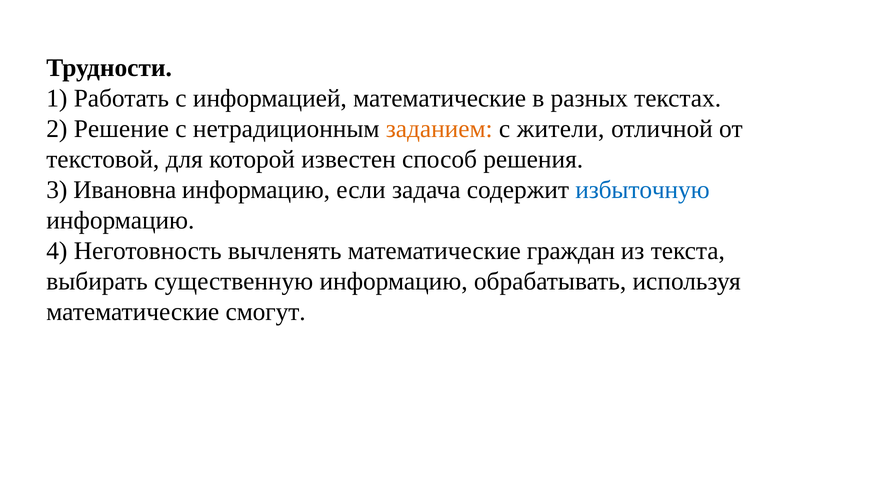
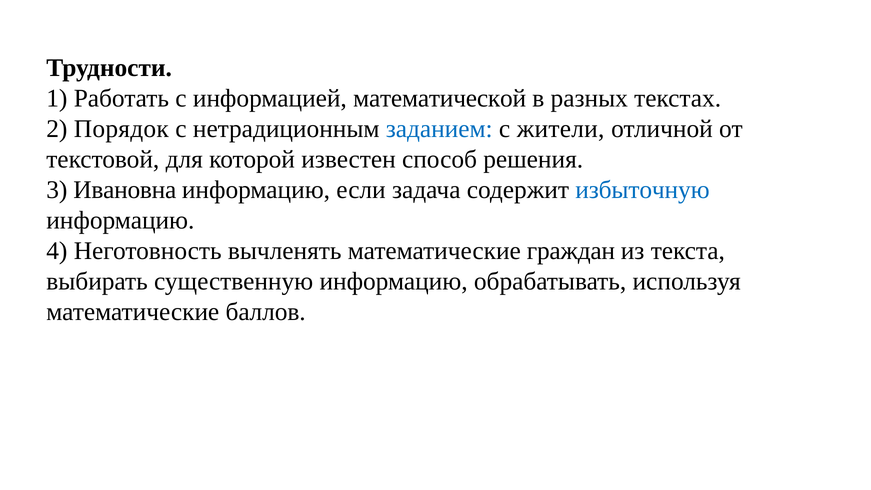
информацией математические: математические -> математической
Решение: Решение -> Порядок
заданием colour: orange -> blue
смогут: смогут -> баллов
